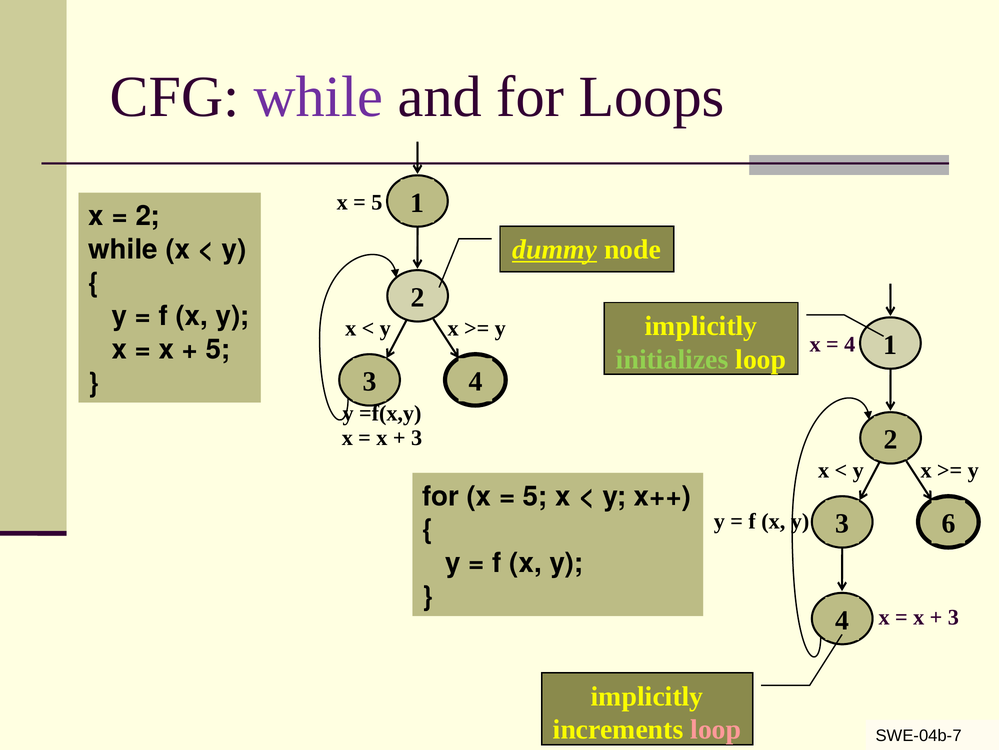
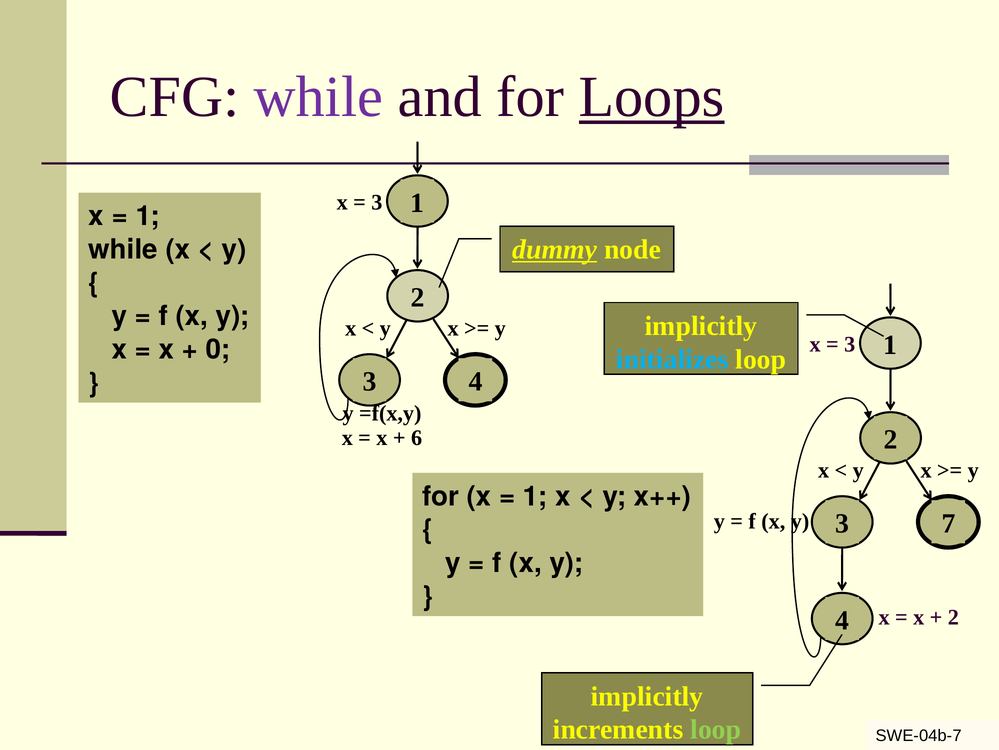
Loops underline: none -> present
5 at (377, 202): 5 -> 3
2 at (148, 216): 2 -> 1
4 at (850, 344): 4 -> 3
5 at (218, 349): 5 -> 0
initializes colour: light green -> light blue
3 at (417, 437): 3 -> 6
5 at (535, 496): 5 -> 1
6: 6 -> 7
3 at (953, 617): 3 -> 2
loop at (716, 729) colour: pink -> light green
